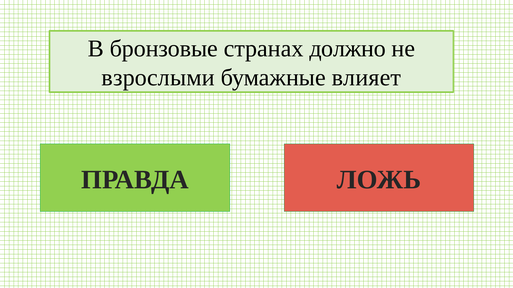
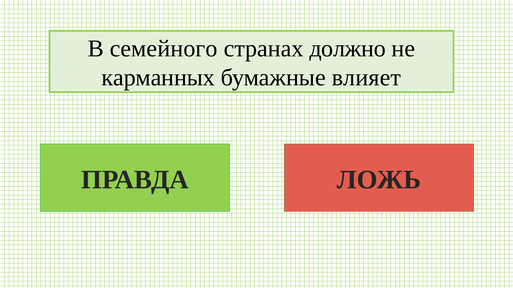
бронзовые: бронзовые -> семейного
взрослыми: взрослыми -> карманных
